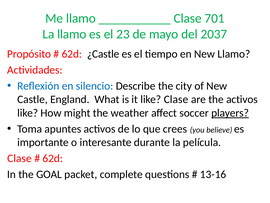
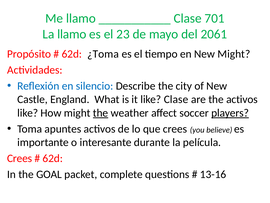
2037: 2037 -> 2061
¿Castle: ¿Castle -> ¿Toma
New Llamo: Llamo -> Might
the at (101, 113) underline: none -> present
Clase at (19, 158): Clase -> Crees
